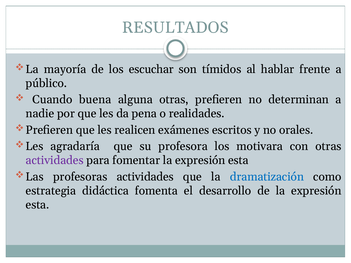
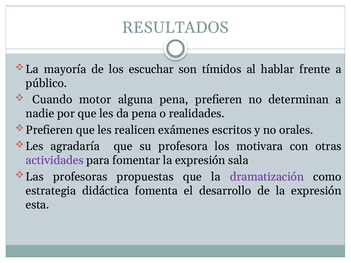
buena: buena -> motor
alguna otras: otras -> pena
fomentar la expresión esta: esta -> sala
profesoras actividades: actividades -> propuestas
dramatización colour: blue -> purple
